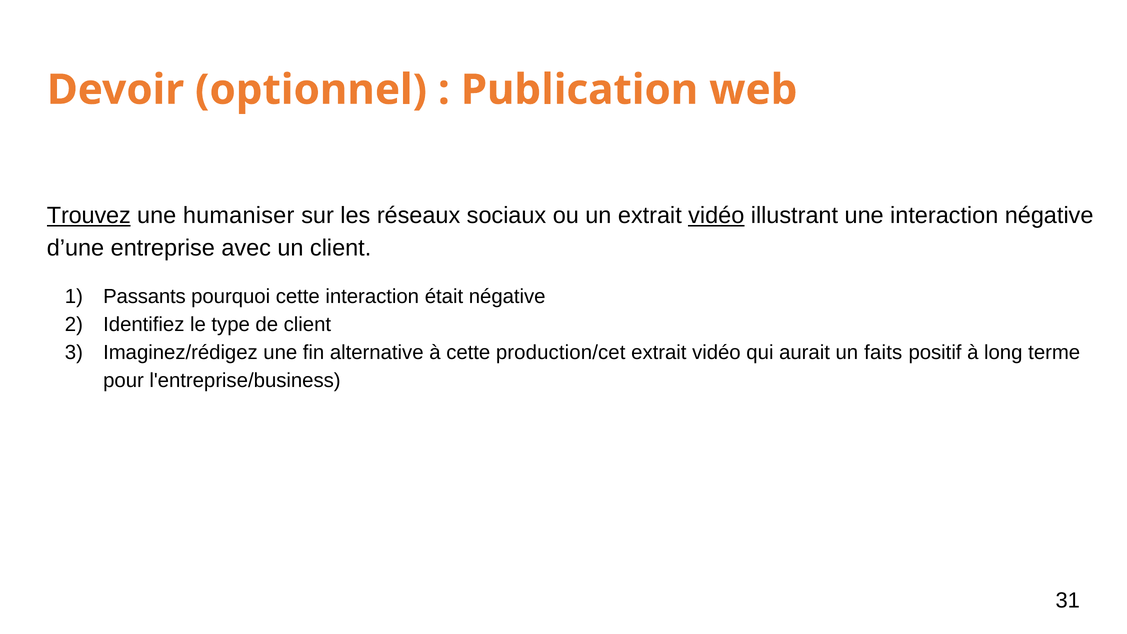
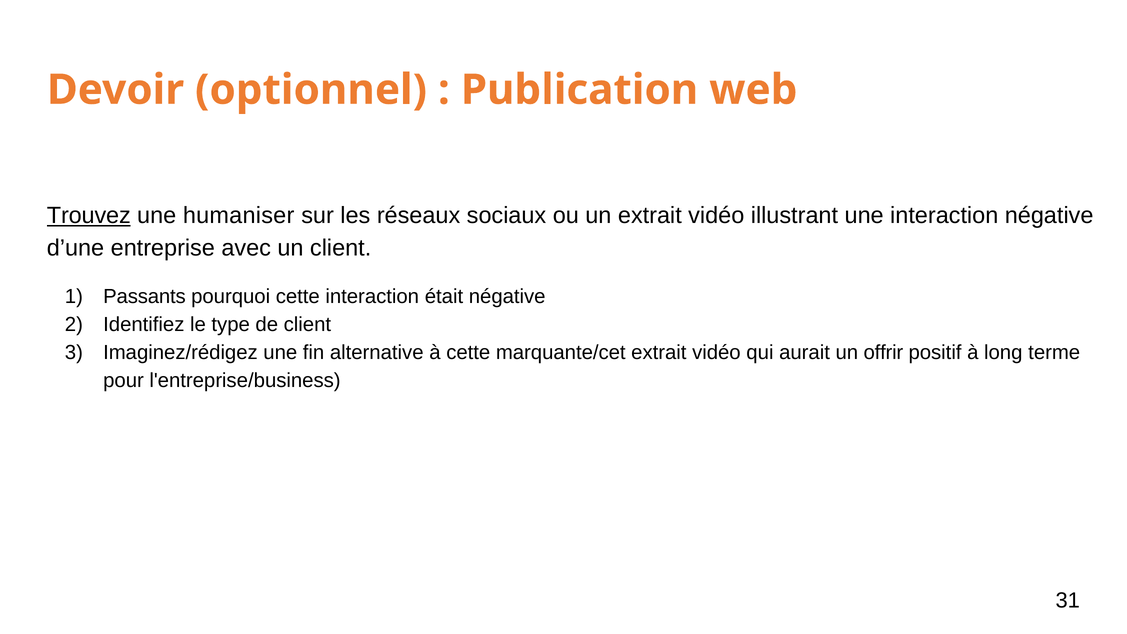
vidéo at (716, 216) underline: present -> none
production/cet: production/cet -> marquante/cet
faits: faits -> offrir
